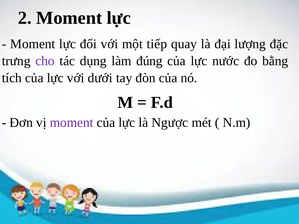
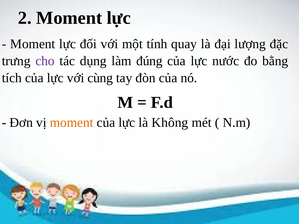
tiếp: tiếp -> tính
dưới: dưới -> cùng
moment at (72, 123) colour: purple -> orange
Ngược: Ngược -> Không
